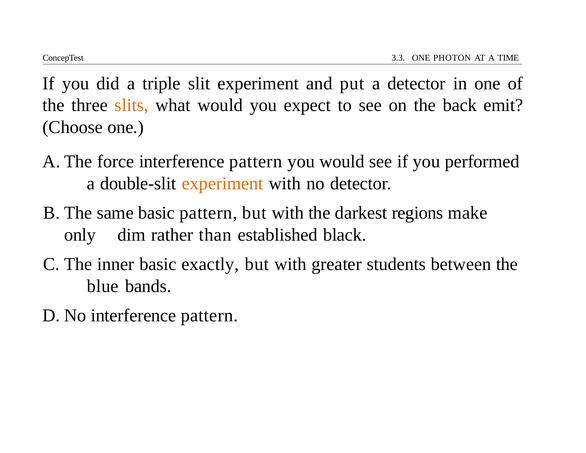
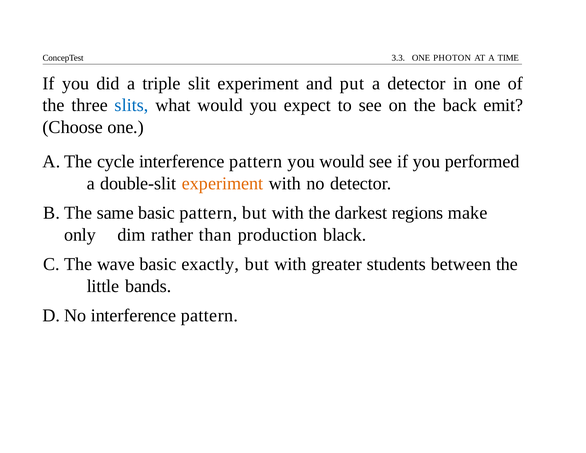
slits colour: orange -> blue
force: force -> cycle
established: established -> production
inner: inner -> wave
blue: blue -> little
